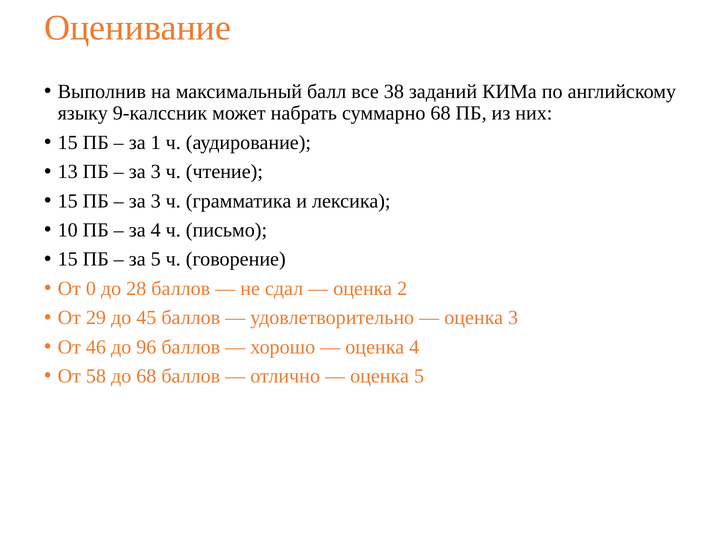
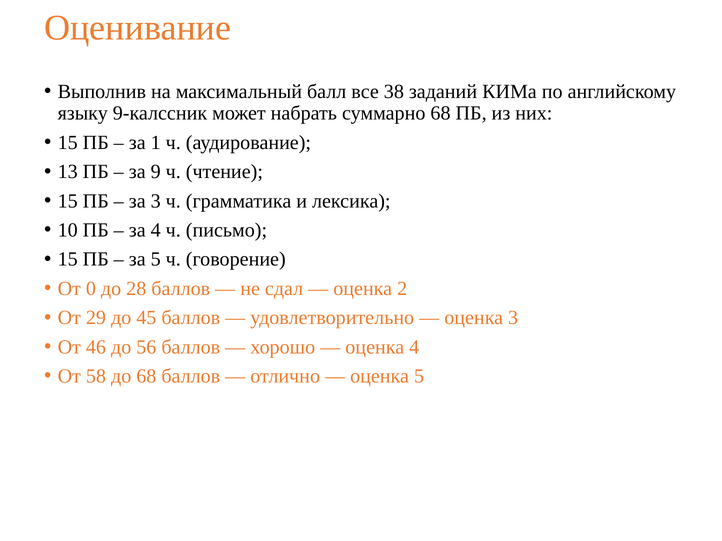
3 at (156, 172): 3 -> 9
96: 96 -> 56
